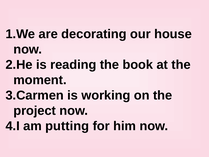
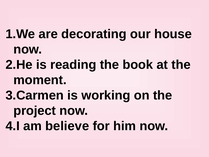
putting: putting -> believe
